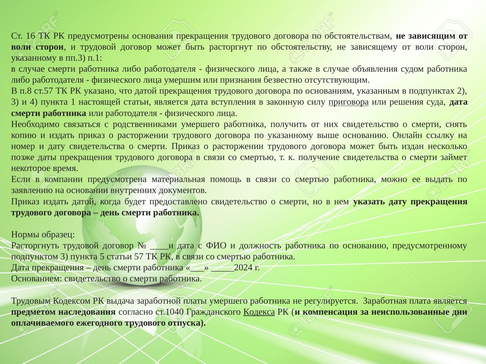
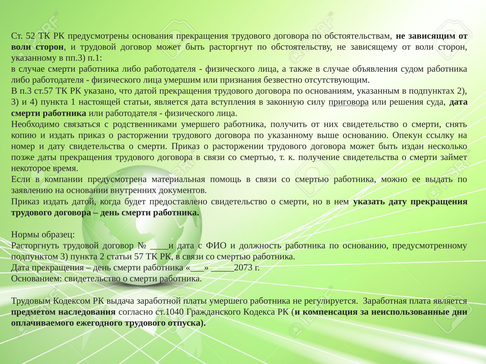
16: 16 -> 52
п.8: п.8 -> п.3
Онлайн: Онлайн -> Опекун
пункта 5: 5 -> 2
_____2024: _____2024 -> _____2073
Кодекса underline: present -> none
